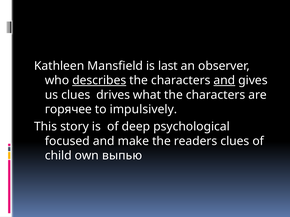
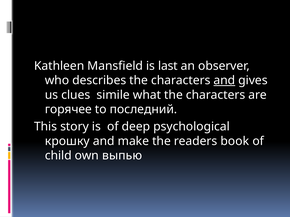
describes underline: present -> none
drives: drives -> simile
impulsively: impulsively -> последний
focused: focused -> крошку
readers clues: clues -> book
